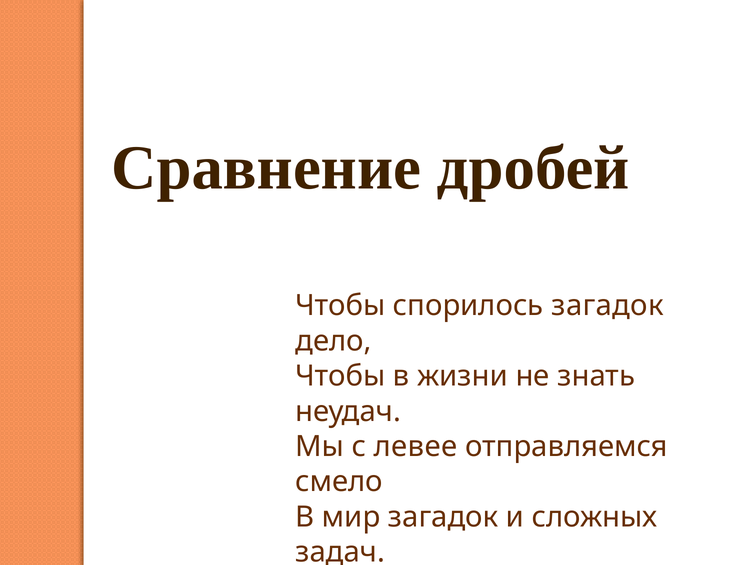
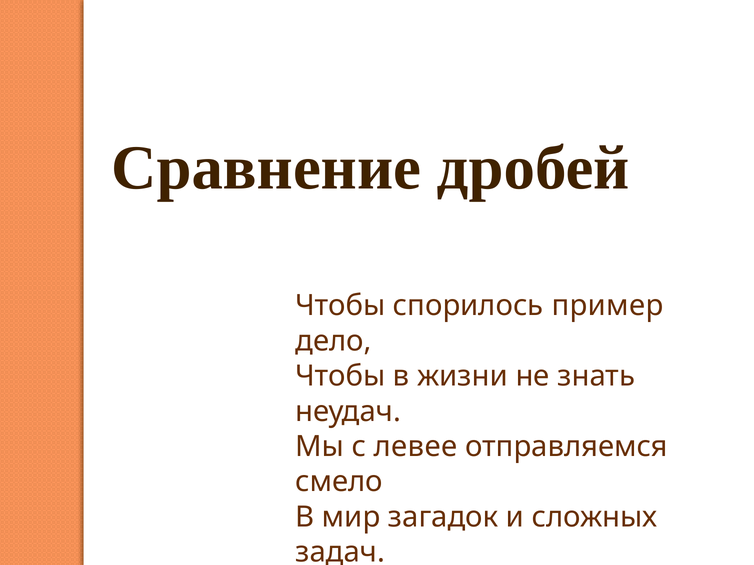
спорилось загадок: загадок -> пример
